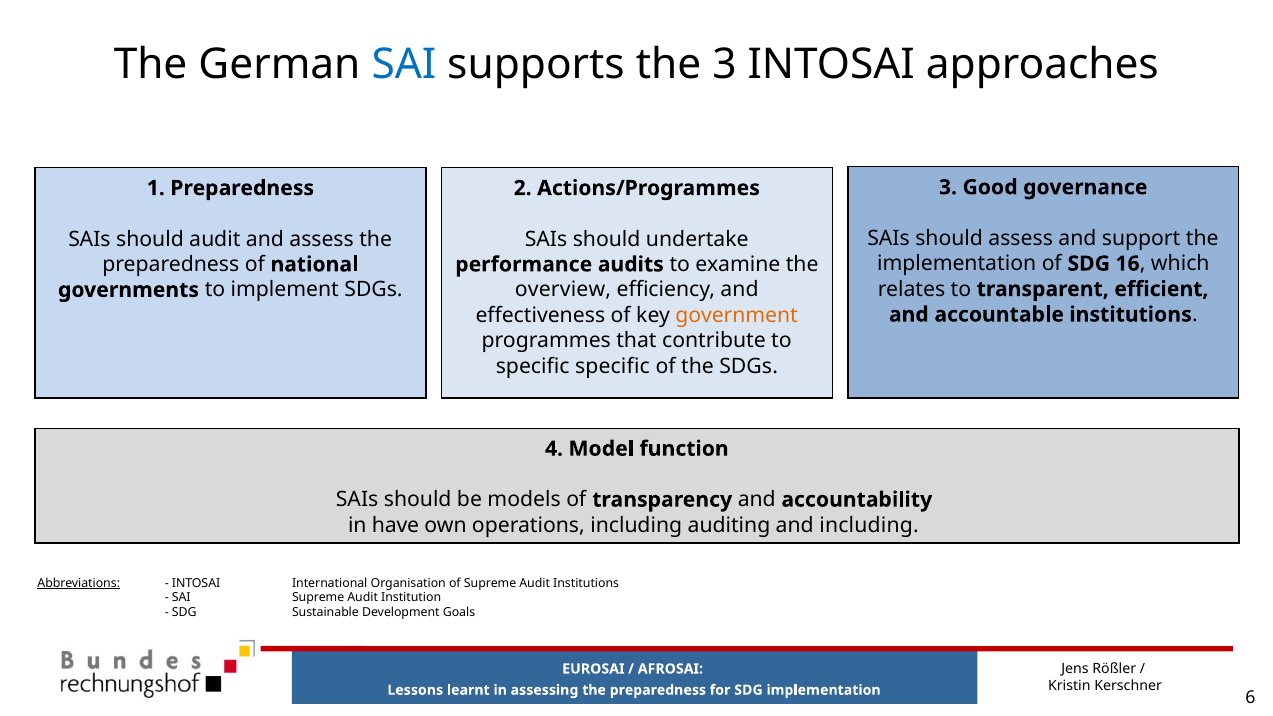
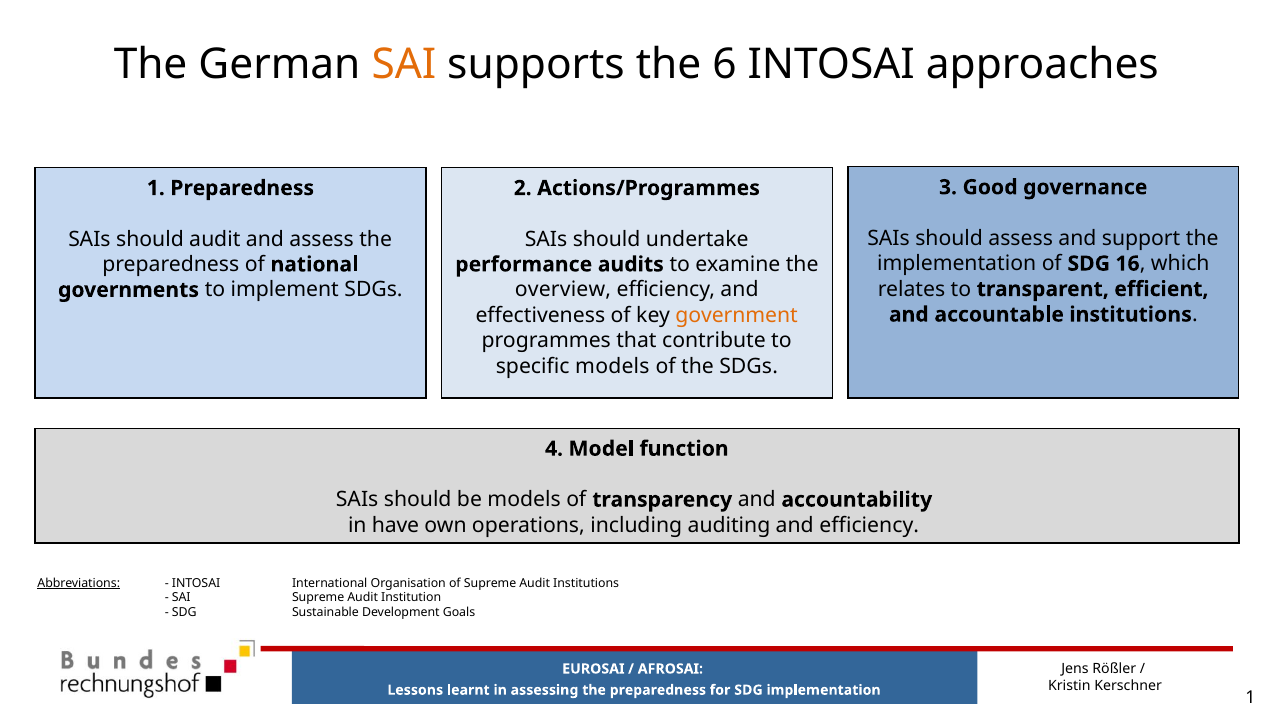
SAI at (404, 65) colour: blue -> orange
the 3: 3 -> 6
specific specific: specific -> models
and including: including -> efficiency
implementation 6: 6 -> 1
